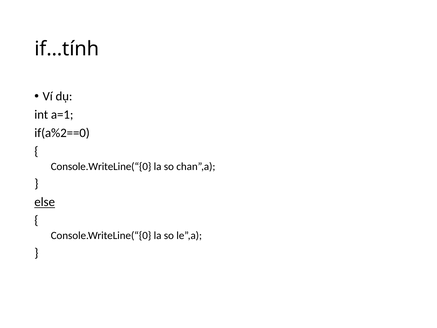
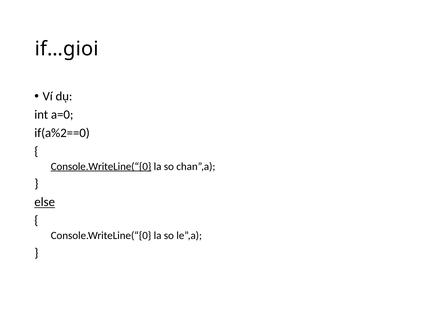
if…tính: if…tính -> if…gioi
a=1: a=1 -> a=0
Console.WriteLine(“{0 at (101, 166) underline: none -> present
